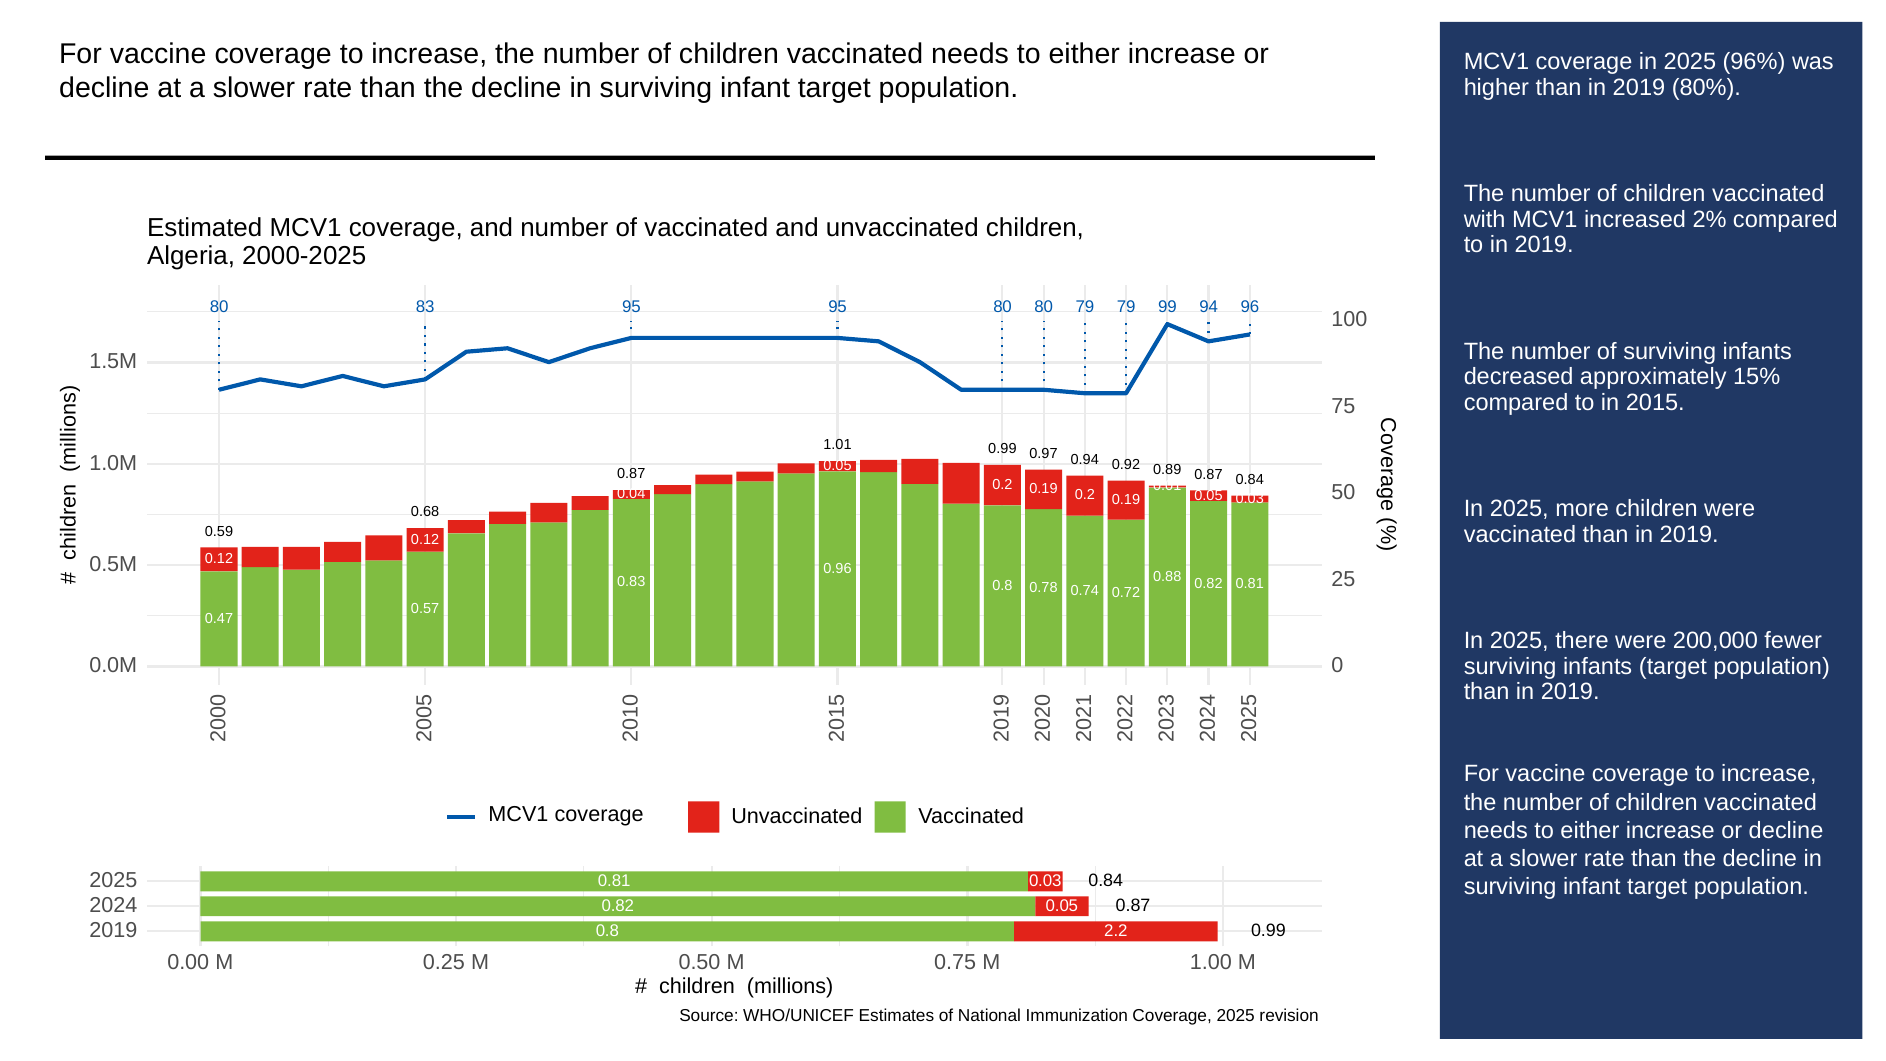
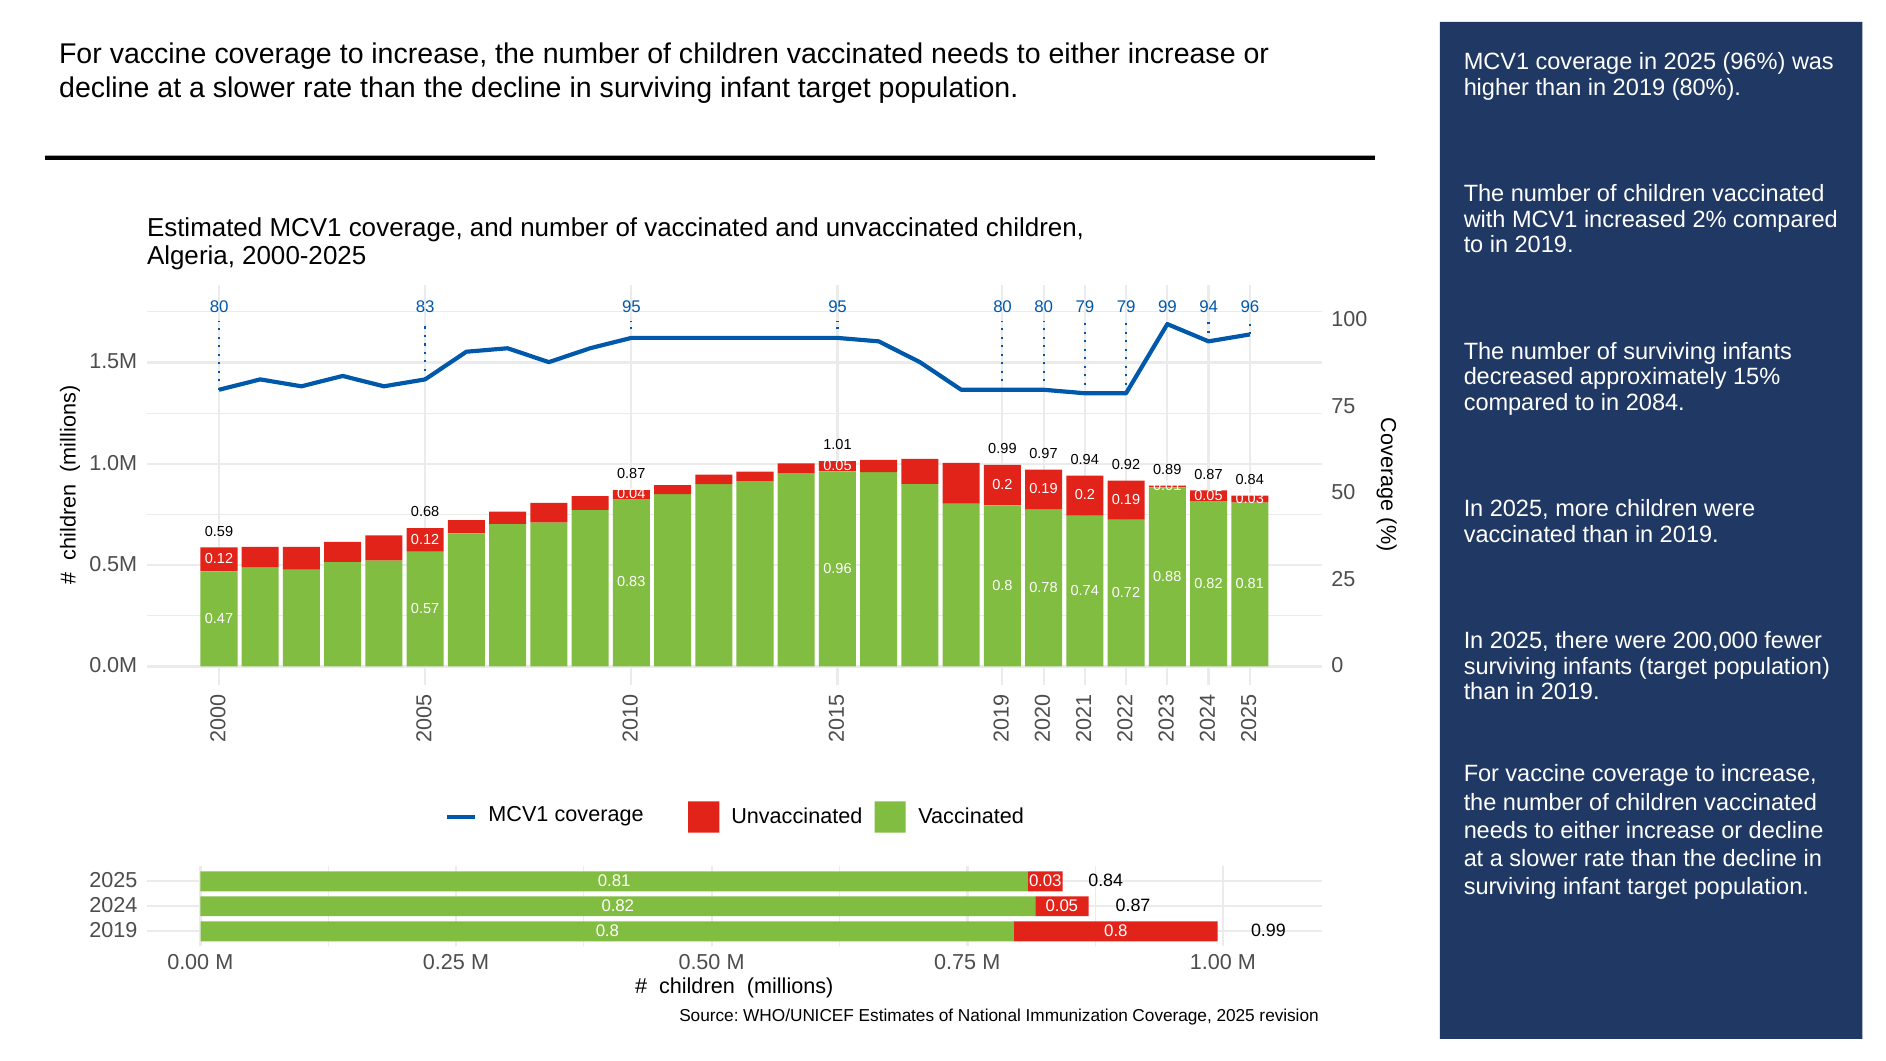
2015: 2015 -> 2084
0.8 2.2: 2.2 -> 0.8
